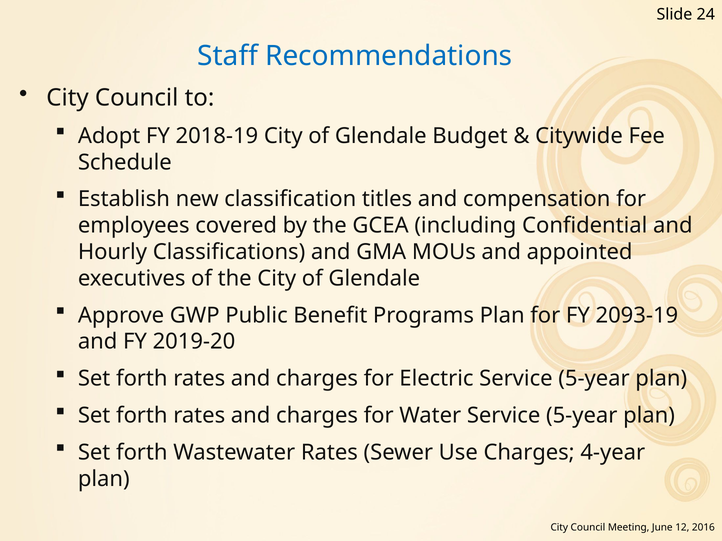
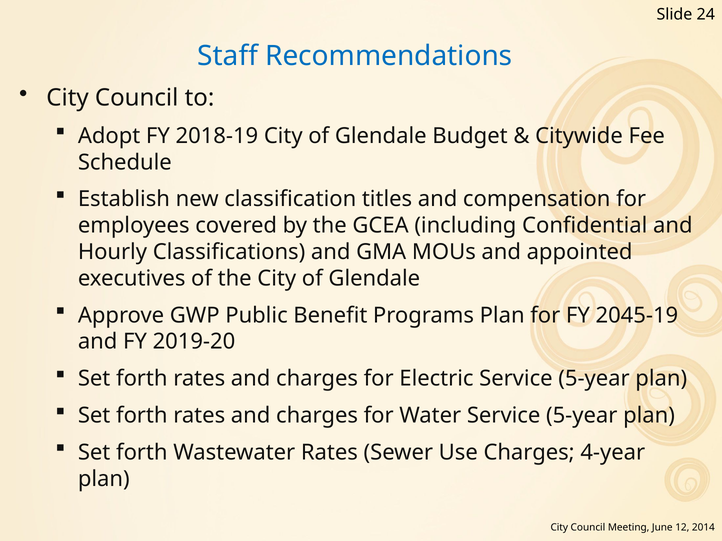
2093-19: 2093-19 -> 2045-19
2016: 2016 -> 2014
